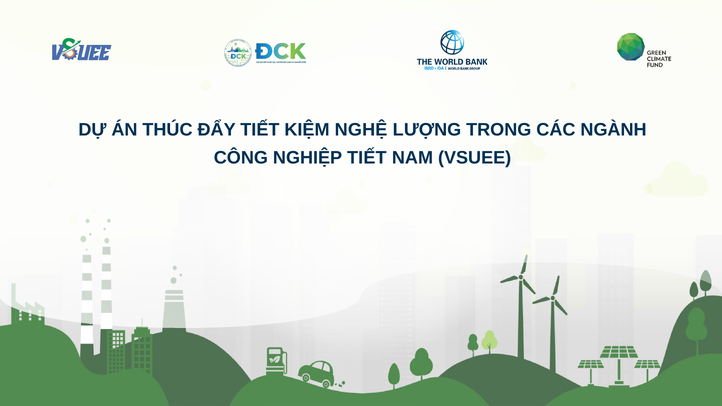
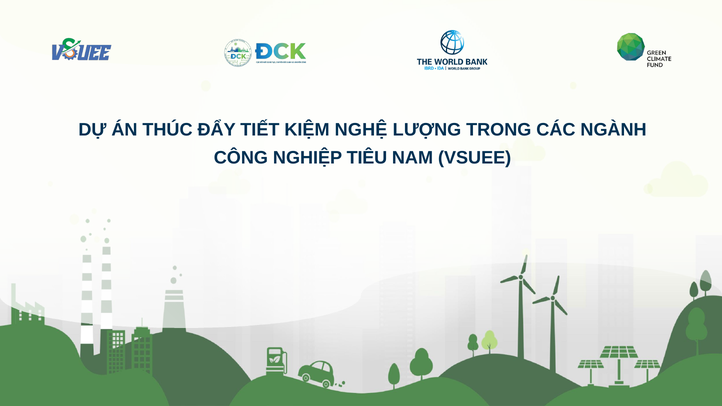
NGHIỆP TIẾT: TIẾT -> TIÊU
